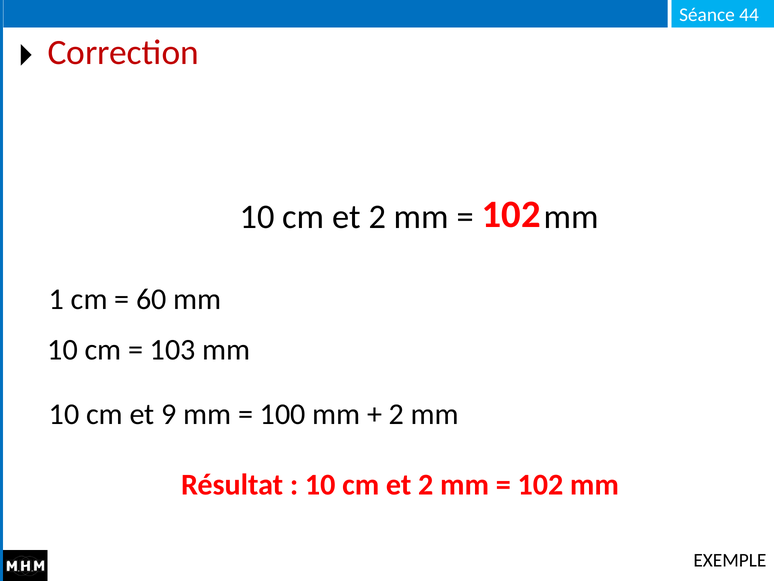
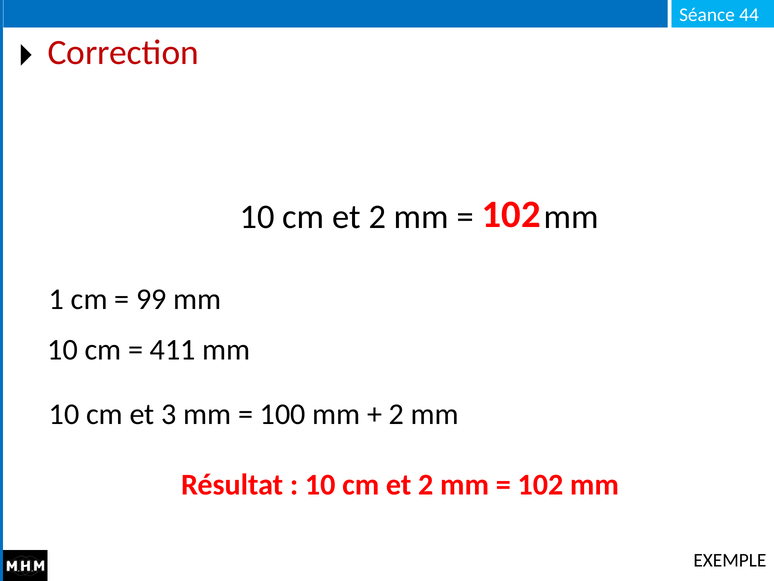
60: 60 -> 99
103: 103 -> 411
9: 9 -> 3
